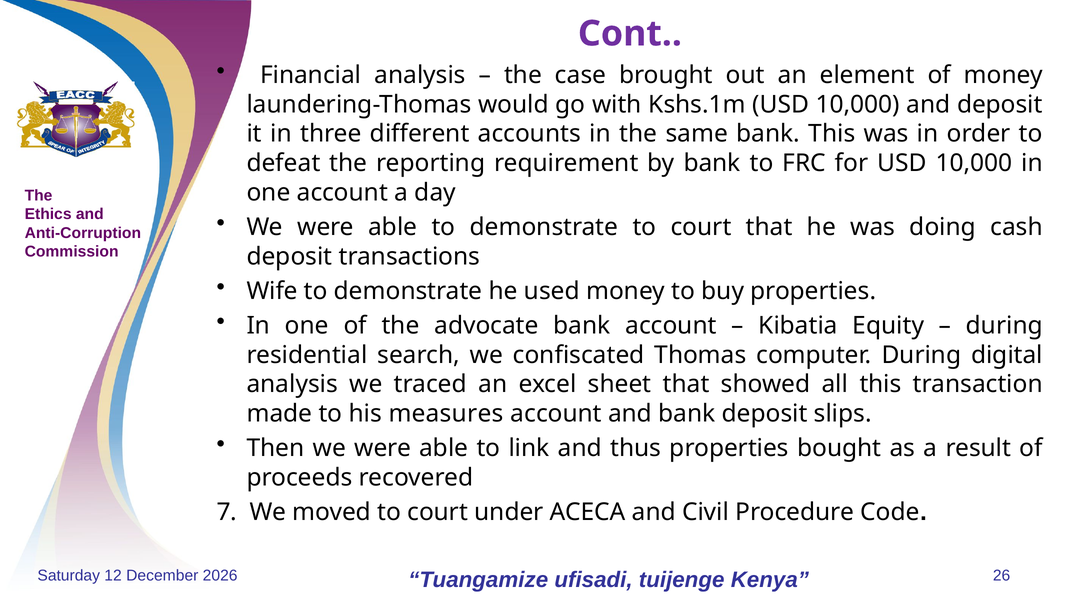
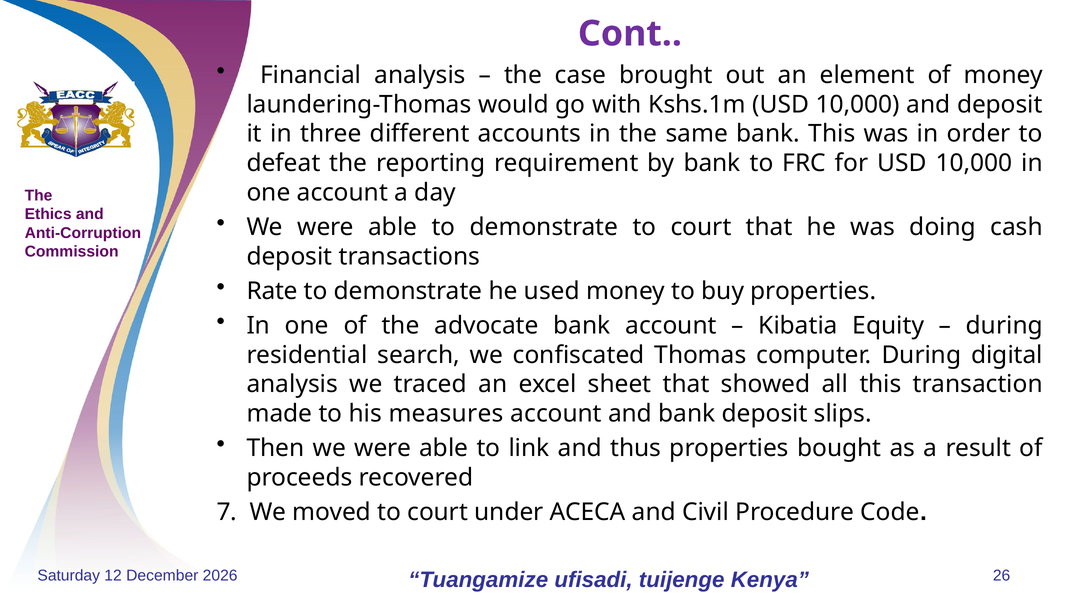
Wife: Wife -> Rate
